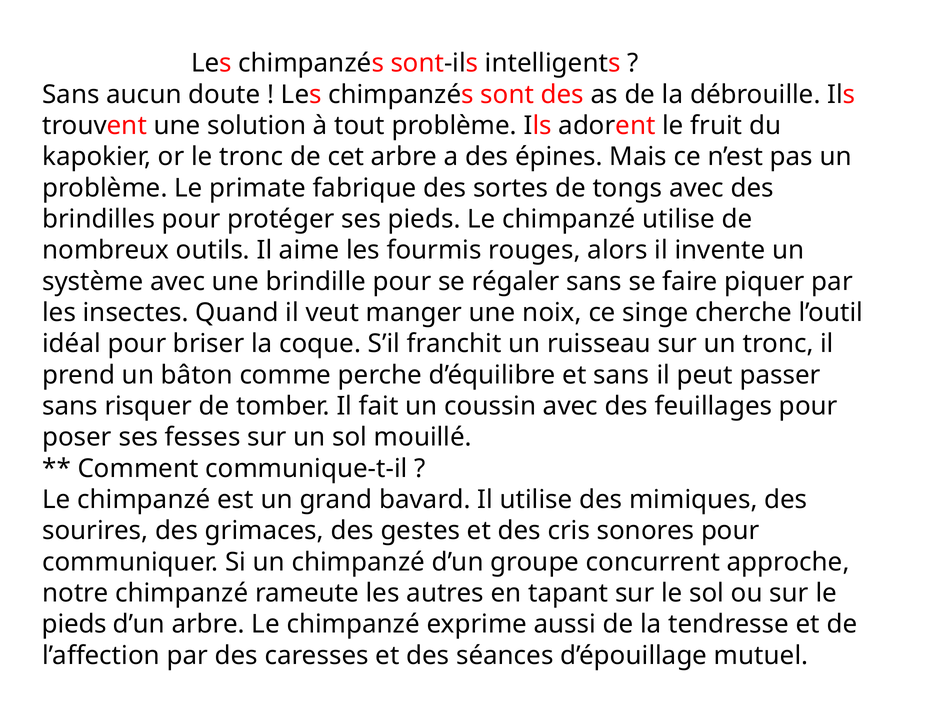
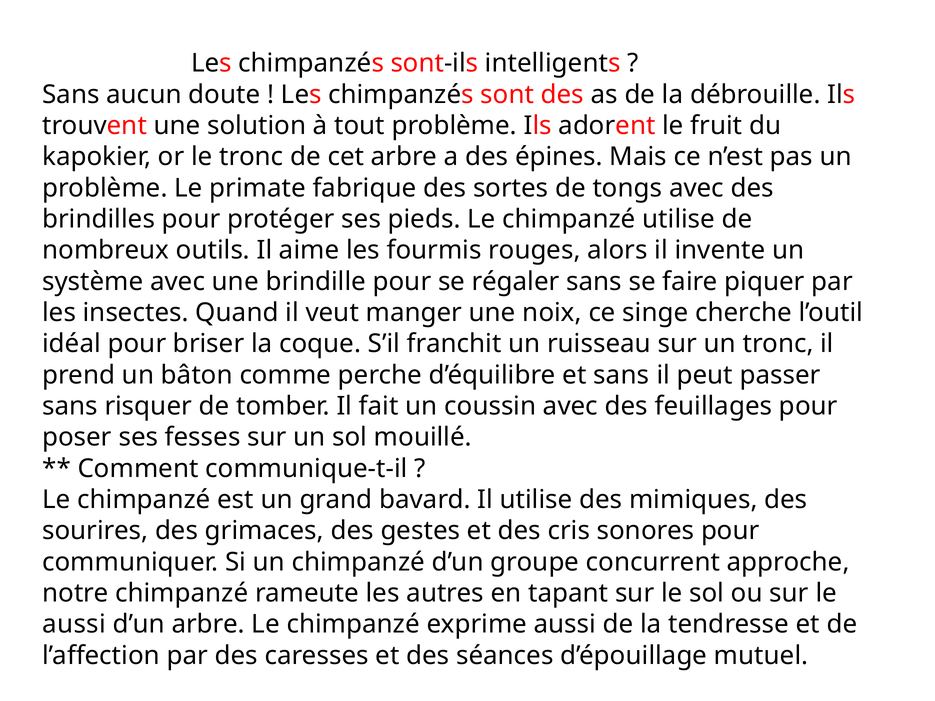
pieds at (74, 625): pieds -> aussi
